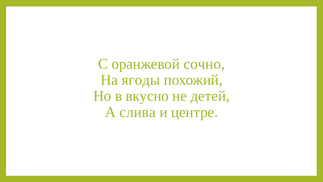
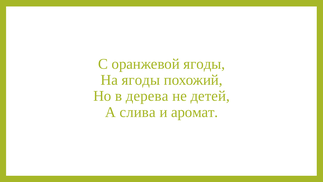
оранжевой сочно: сочно -> ягоды
вкусно: вкусно -> дерева
центре: центре -> аромат
